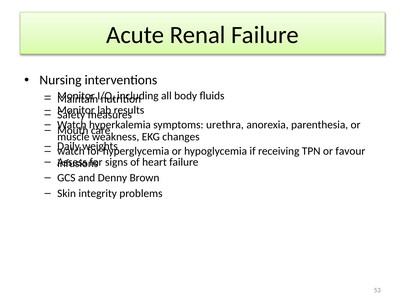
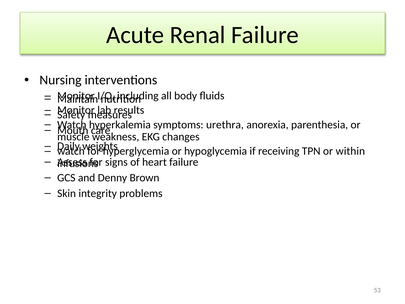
favour: favour -> within
